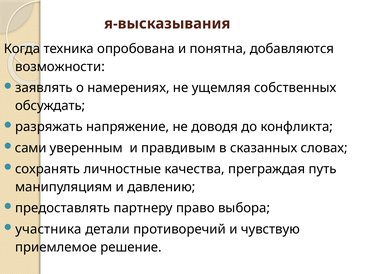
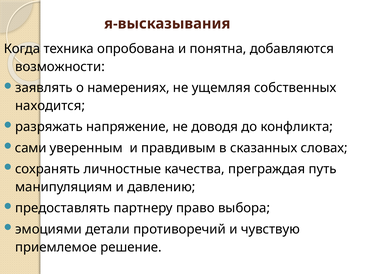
обсуждать: обсуждать -> находится
участника: участника -> эмоциями
